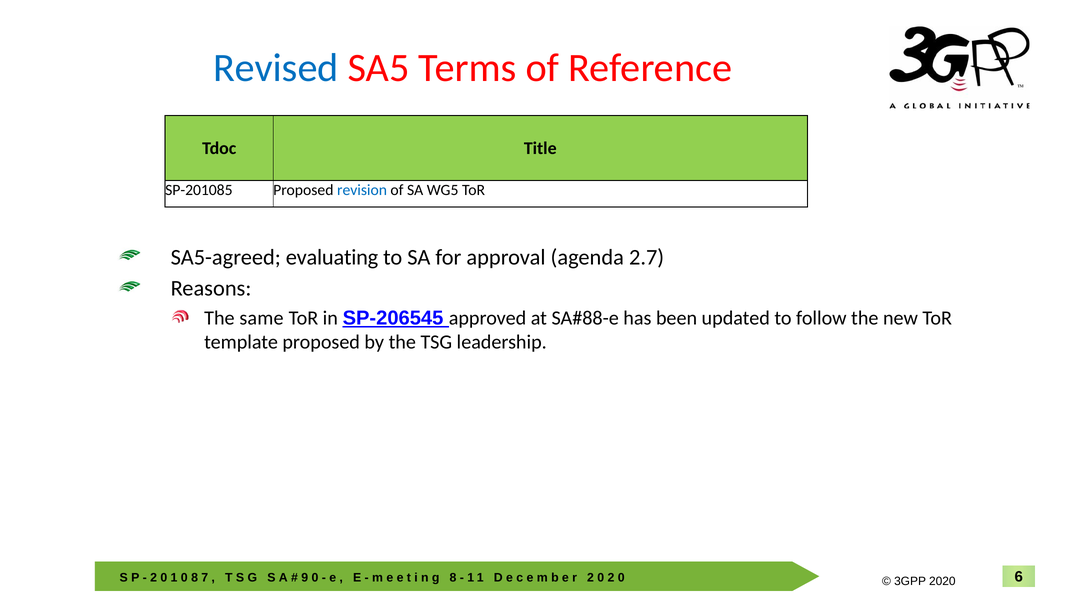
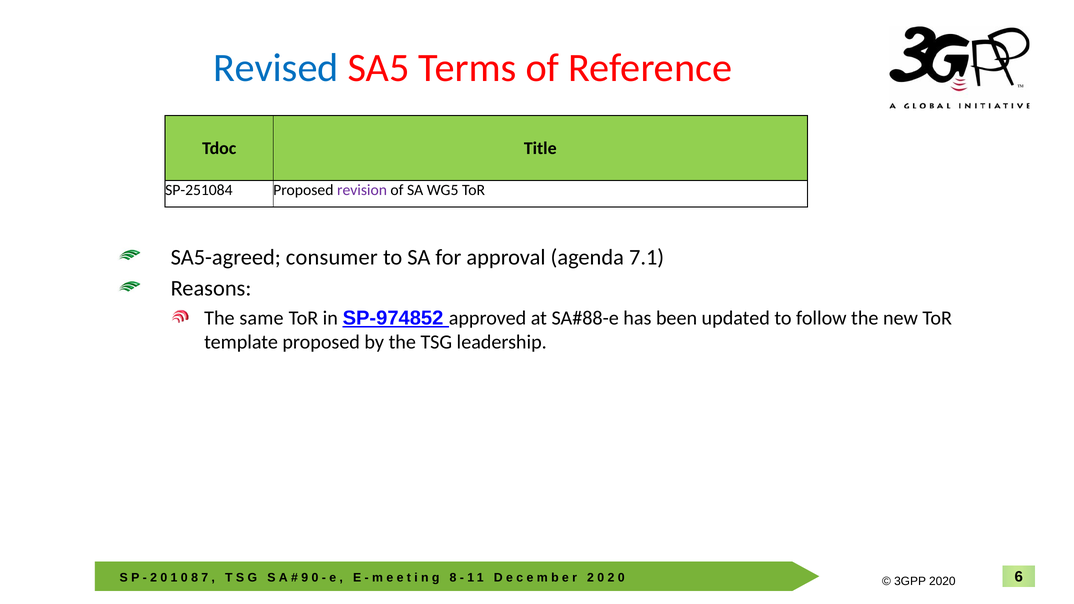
SP-201085: SP-201085 -> SP-251084
revision colour: blue -> purple
evaluating: evaluating -> consumer
2.7: 2.7 -> 7.1
SP-206545: SP-206545 -> SP-974852
